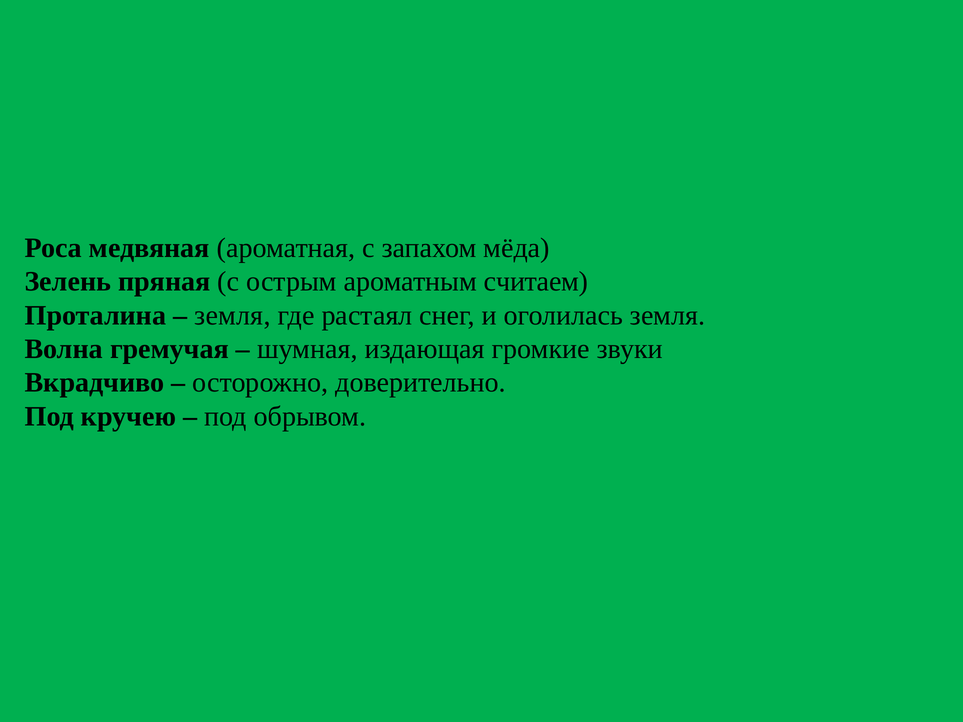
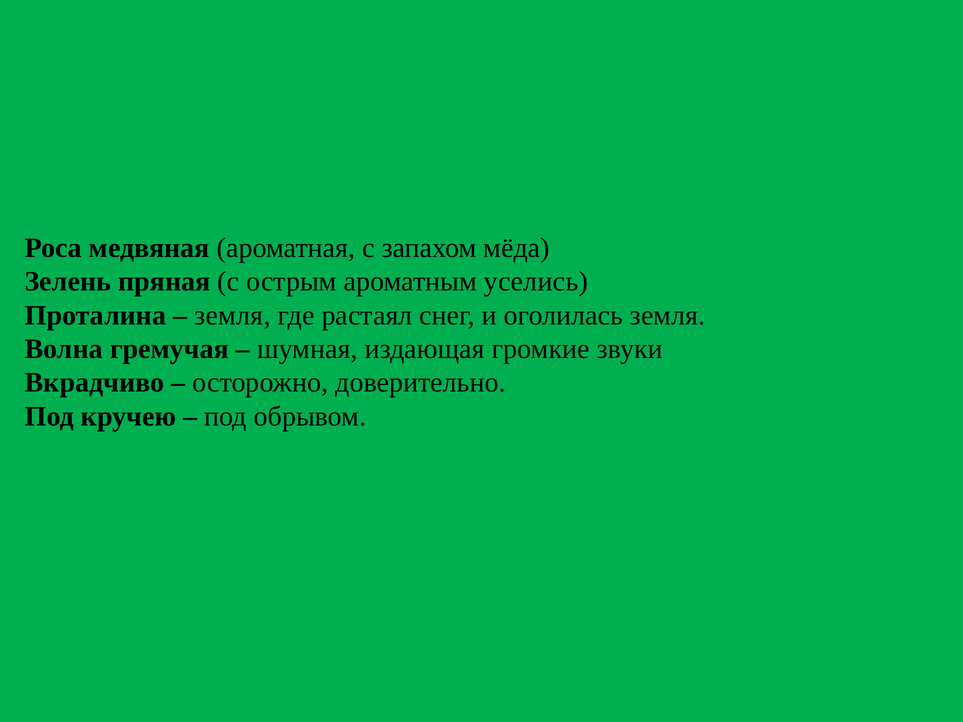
считаем: считаем -> уселись
